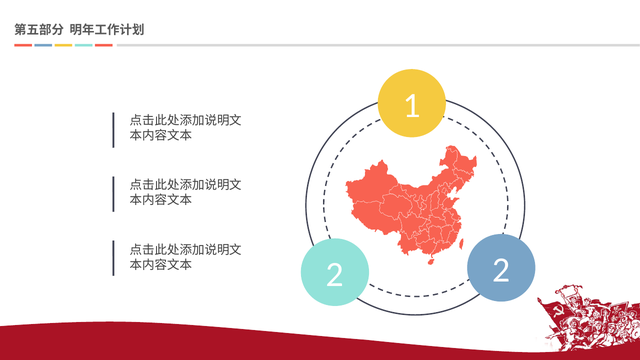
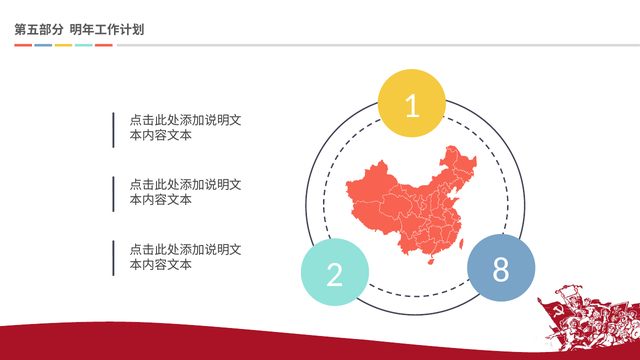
2 2: 2 -> 8
